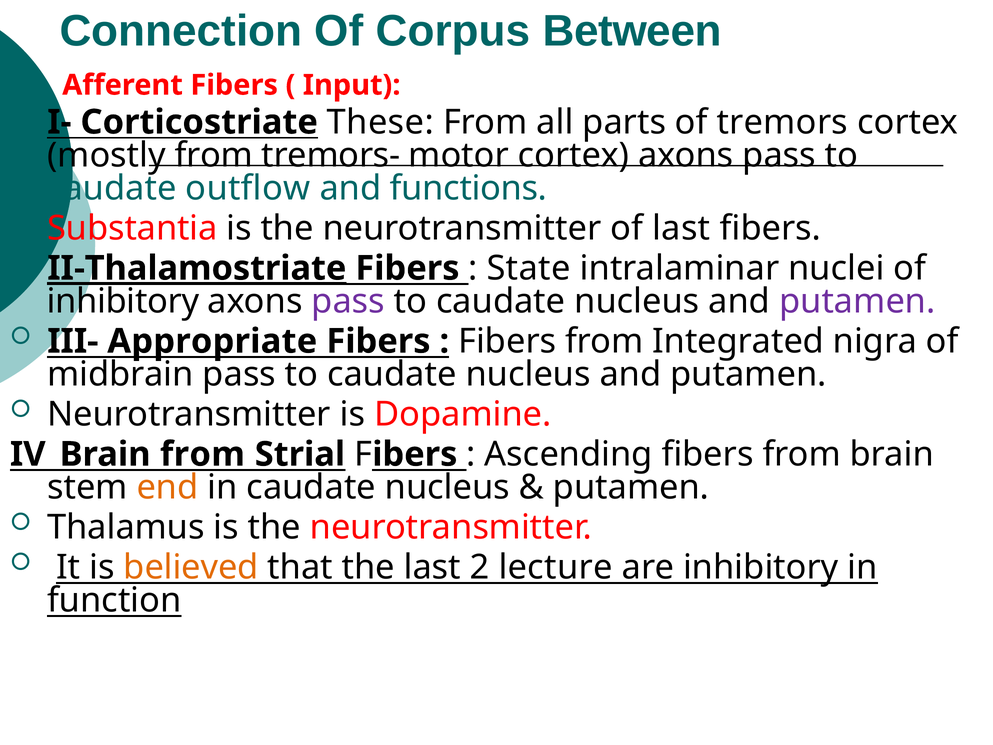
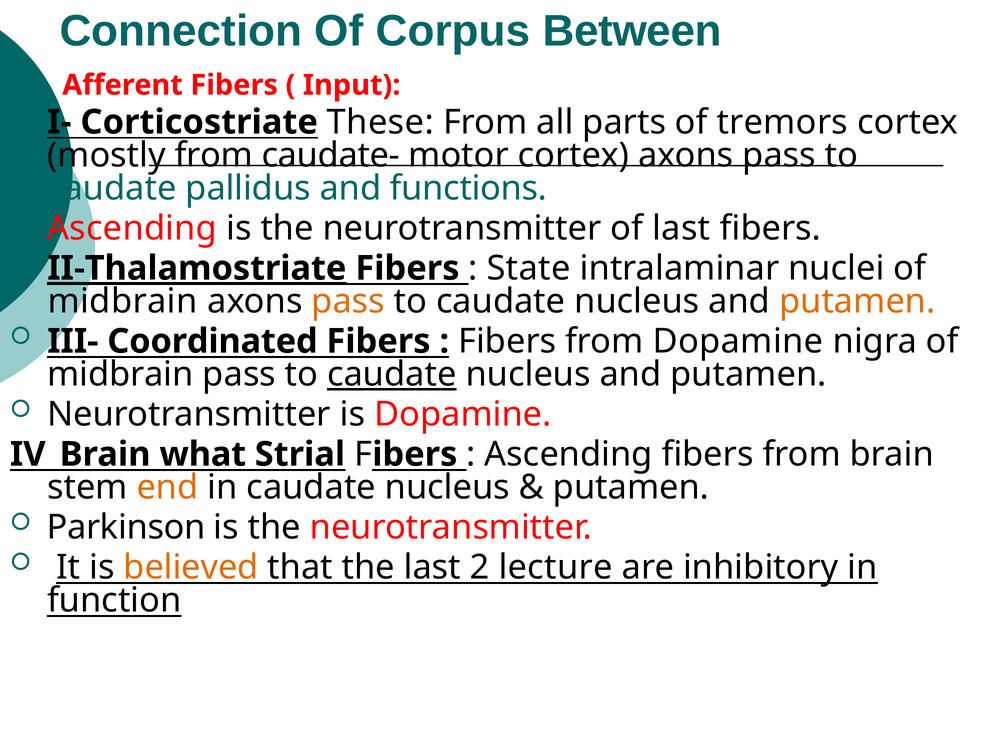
tremors-: tremors- -> caudate-
outflow: outflow -> pallidus
Substantia at (132, 228): Substantia -> Ascending
inhibitory at (123, 301): inhibitory -> midbrain
pass at (348, 301) colour: purple -> orange
putamen at (857, 301) colour: purple -> orange
Appropriate: Appropriate -> Coordinated
from Integrated: Integrated -> Dopamine
caudate at (392, 374) underline: none -> present
IV_Brain from: from -> what
Thalamus: Thalamus -> Parkinson
